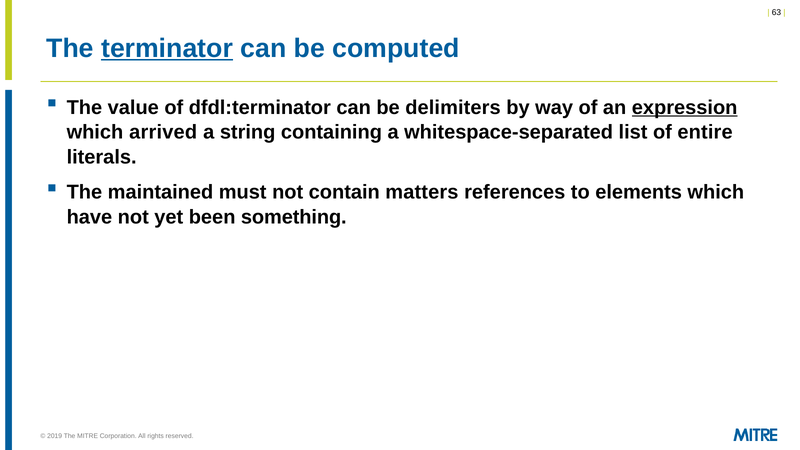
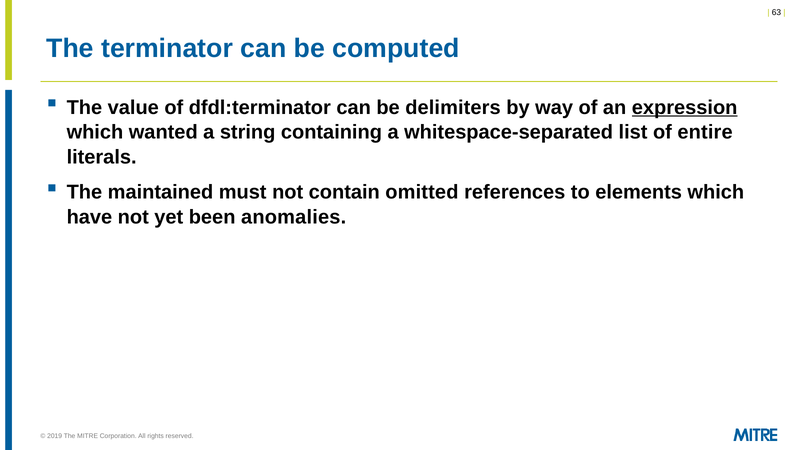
terminator underline: present -> none
arrived: arrived -> wanted
matters: matters -> omitted
something: something -> anomalies
